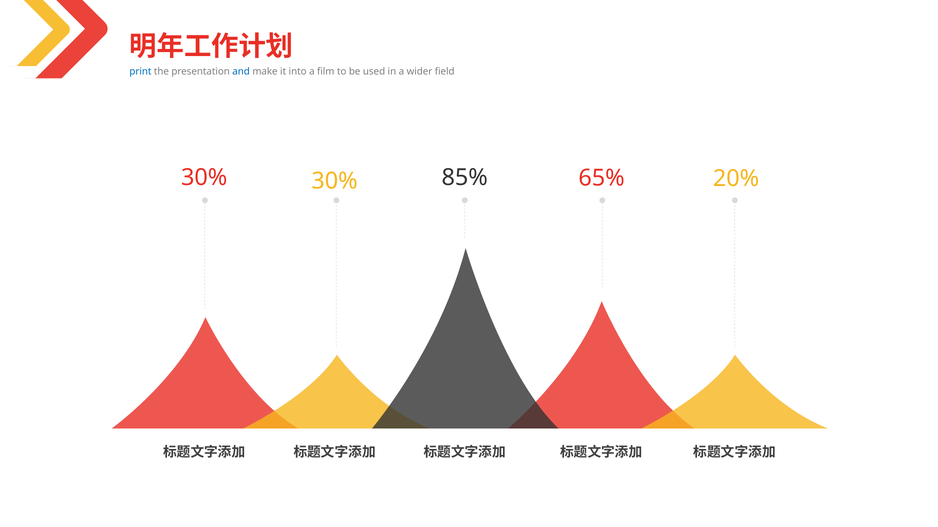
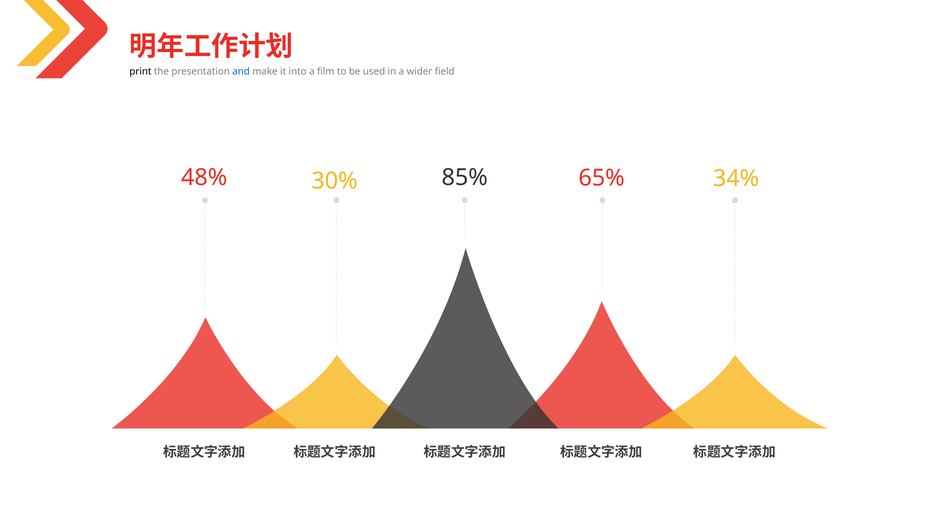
print colour: blue -> black
20%: 20% -> 34%
30% at (204, 178): 30% -> 48%
